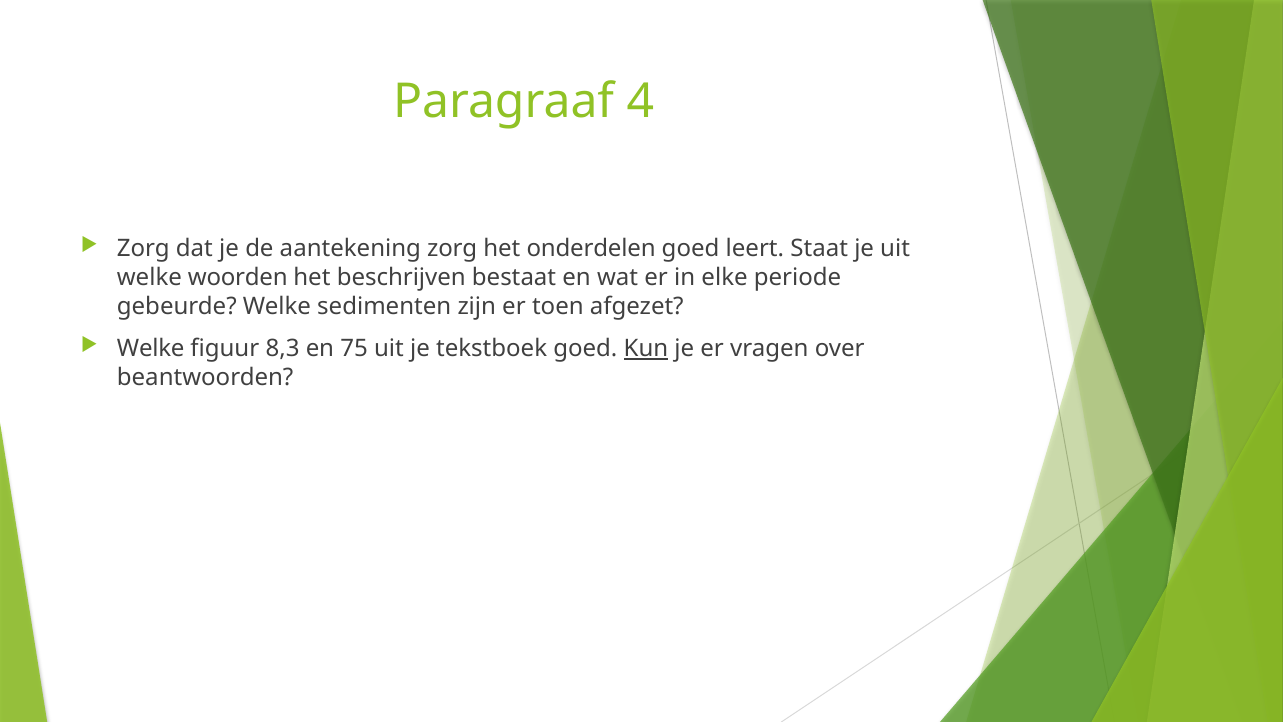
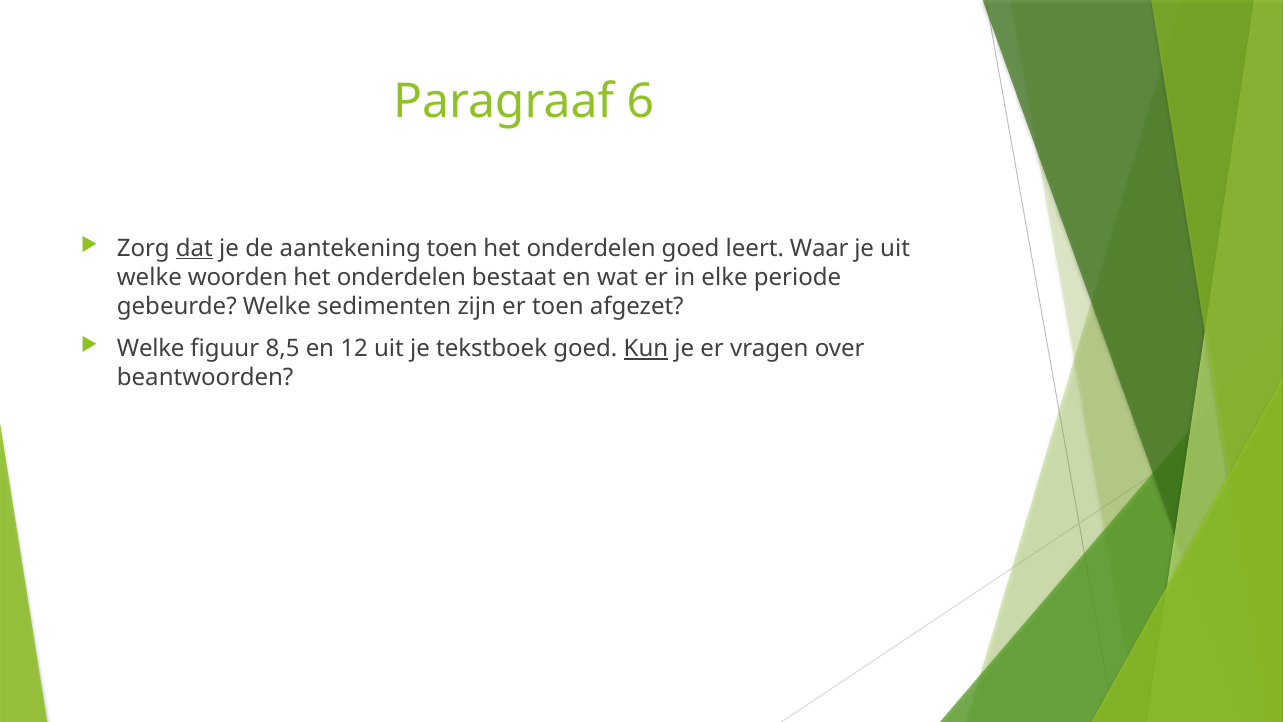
4: 4 -> 6
dat underline: none -> present
aantekening zorg: zorg -> toen
Staat: Staat -> Waar
beschrijven at (401, 277): beschrijven -> onderdelen
8,3: 8,3 -> 8,5
75: 75 -> 12
